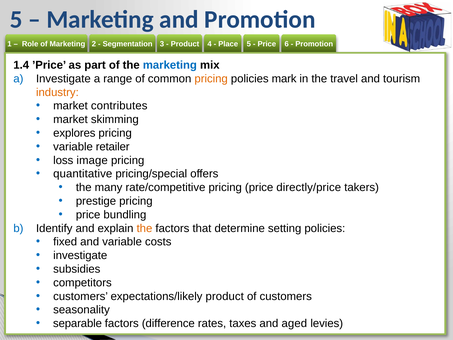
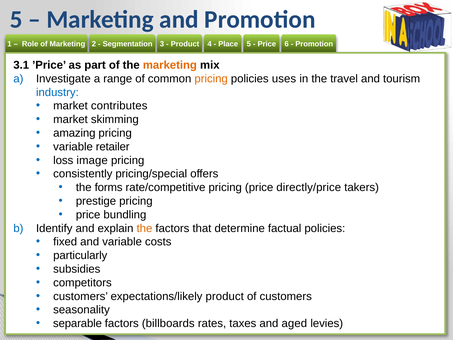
1.4: 1.4 -> 3.1
marketing at (170, 65) colour: blue -> orange
mark: mark -> uses
industry colour: orange -> blue
explores: explores -> amazing
quantitative: quantitative -> consistently
many: many -> forms
setting: setting -> factual
investigate at (80, 255): investigate -> particularly
difference: difference -> billboards
